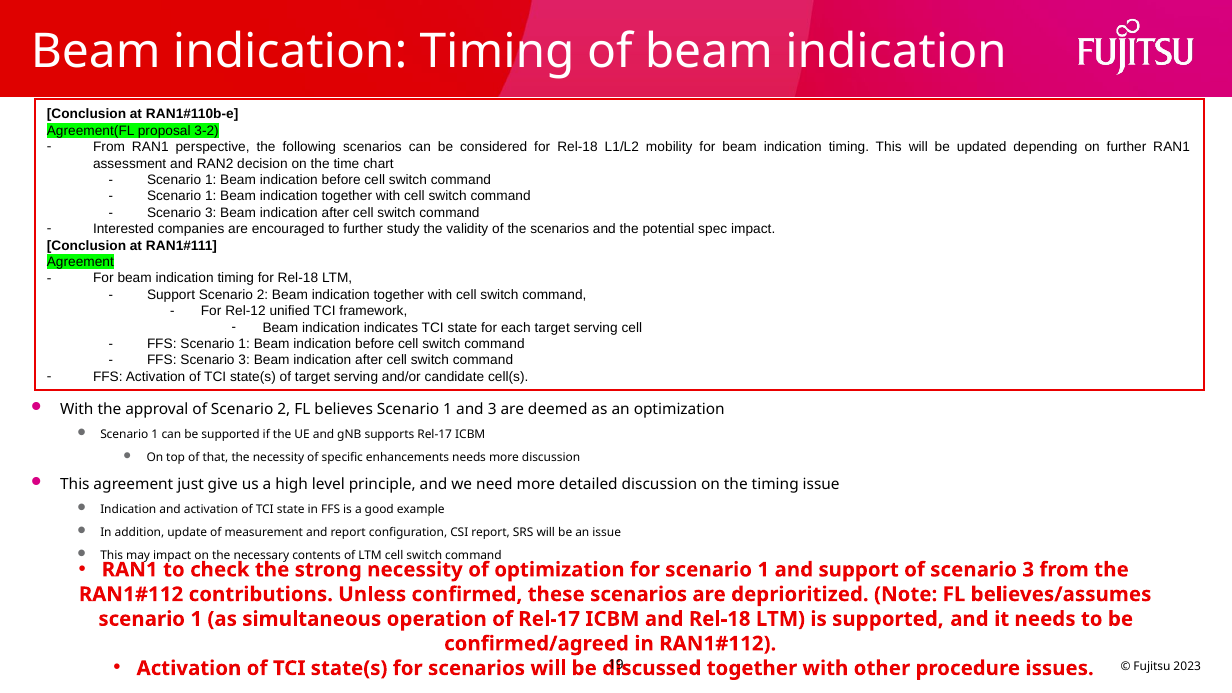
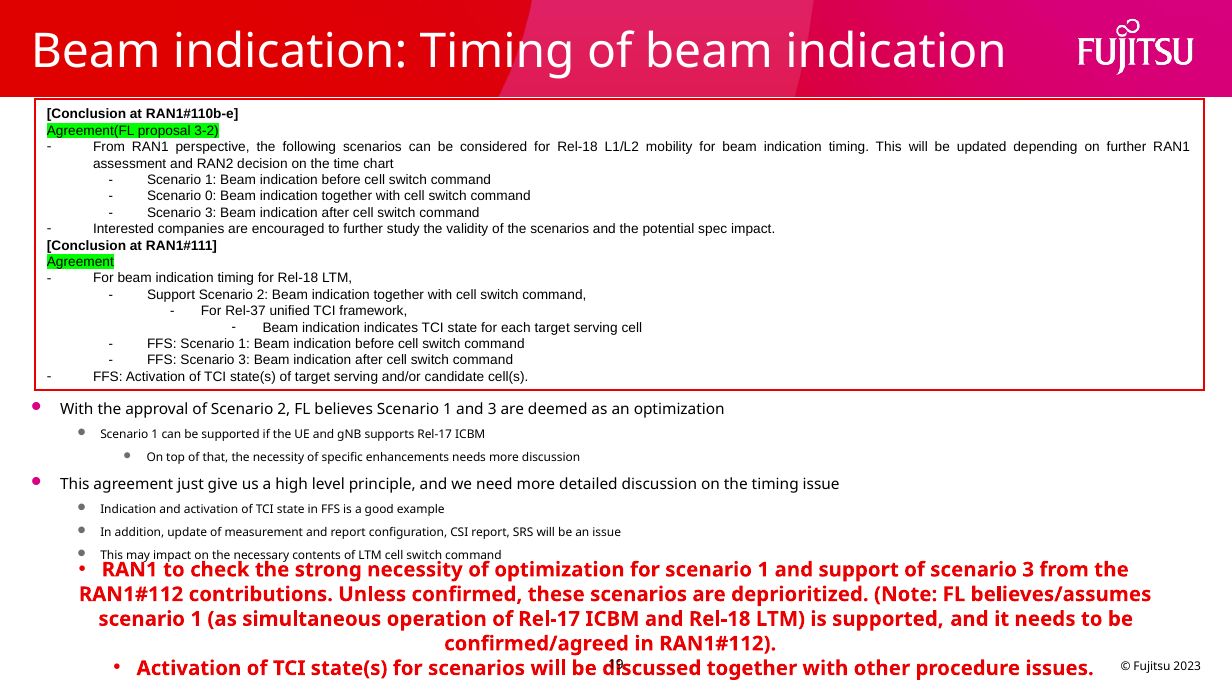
1 at (211, 196): 1 -> 0
Rel-12: Rel-12 -> Rel-37
